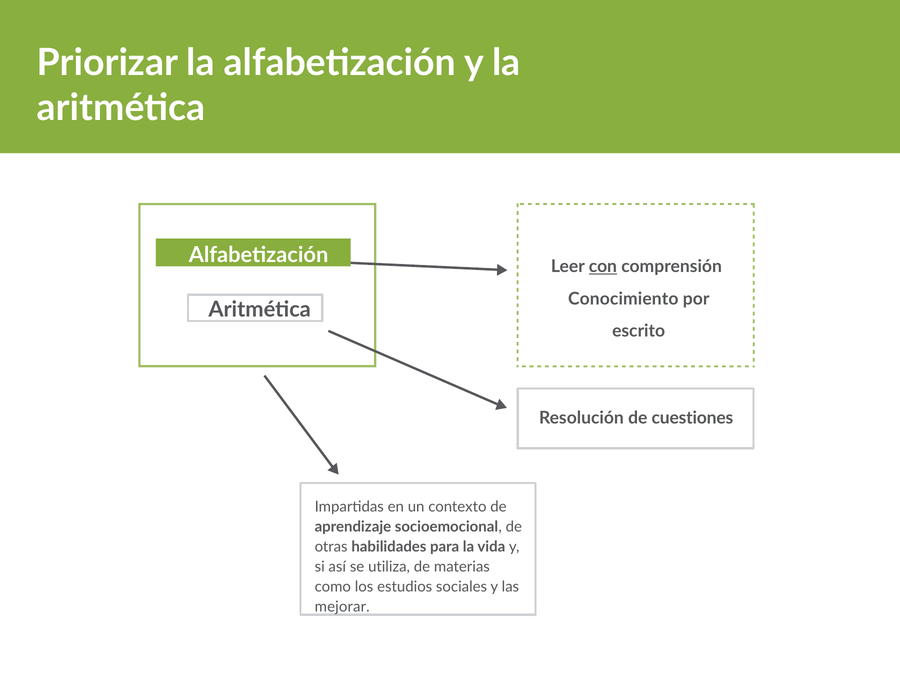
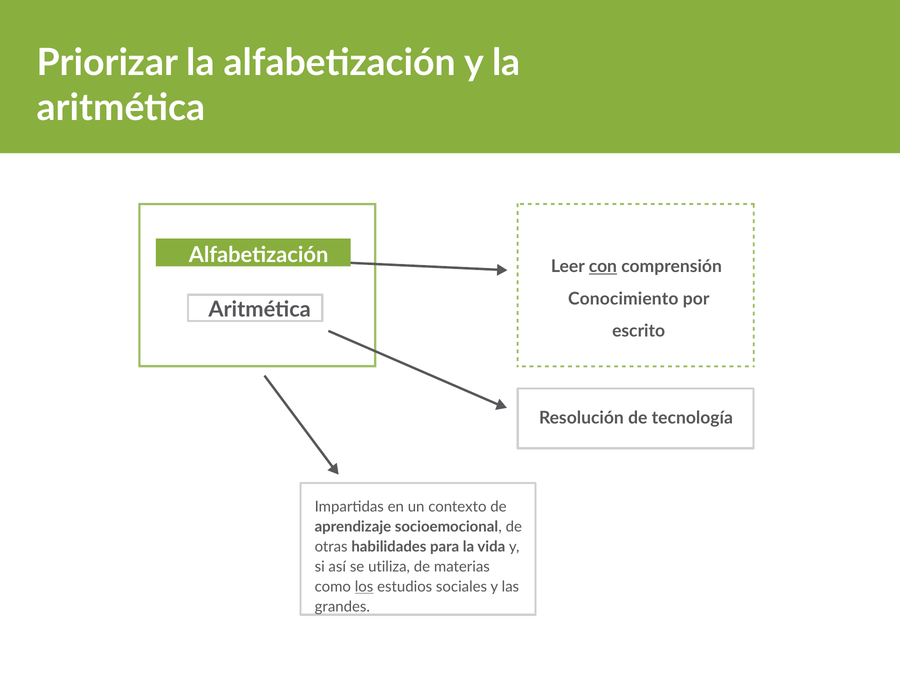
cuestiones: cuestiones -> tecnología
los underline: none -> present
mejorar: mejorar -> grandes
